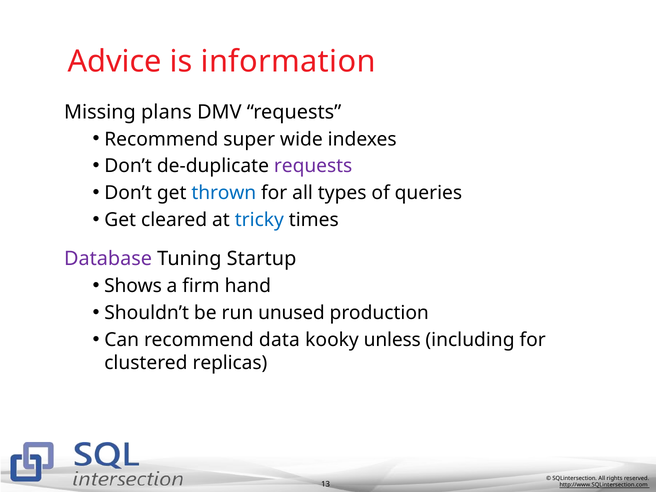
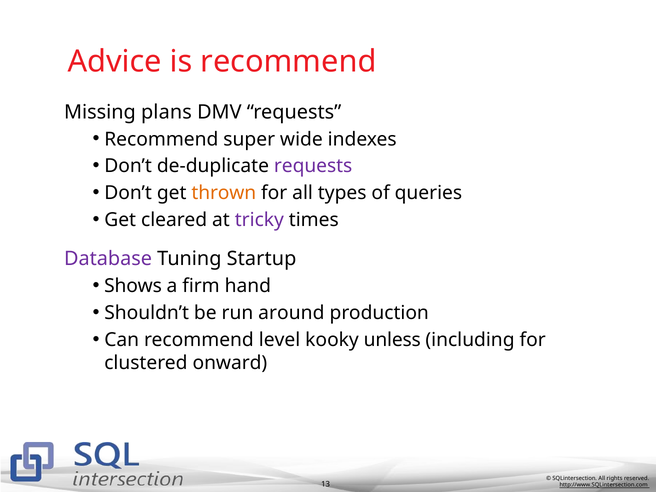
is information: information -> recommend
thrown colour: blue -> orange
tricky colour: blue -> purple
unused: unused -> around
data: data -> level
replicas: replicas -> onward
